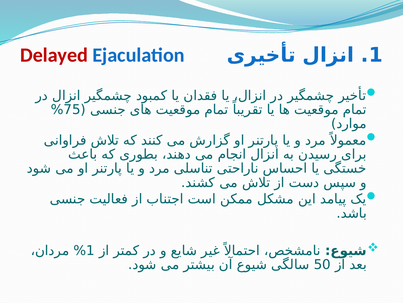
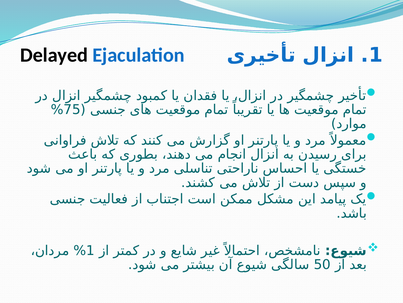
Delayed colour: red -> black
